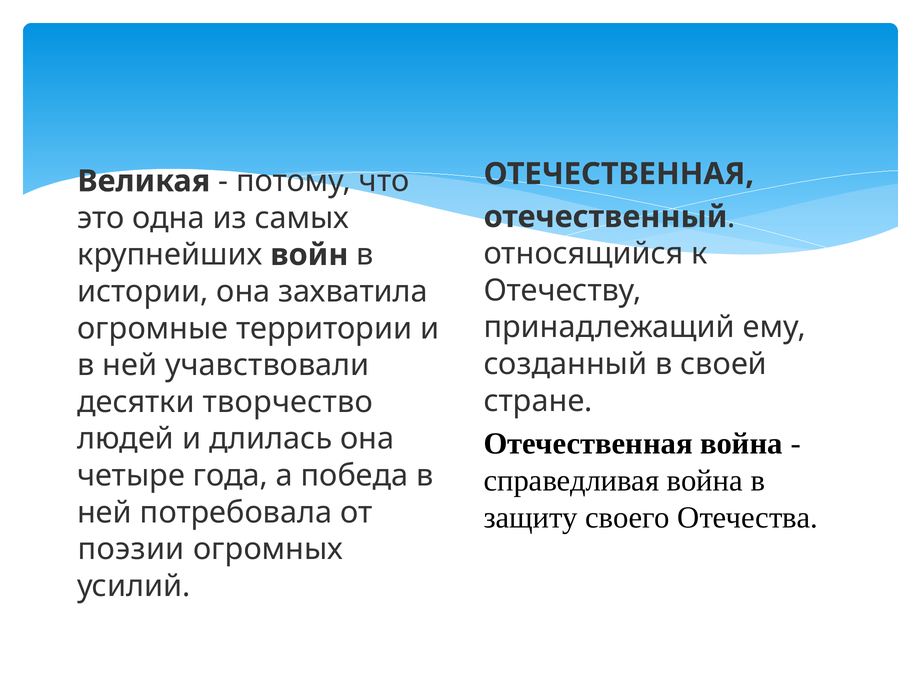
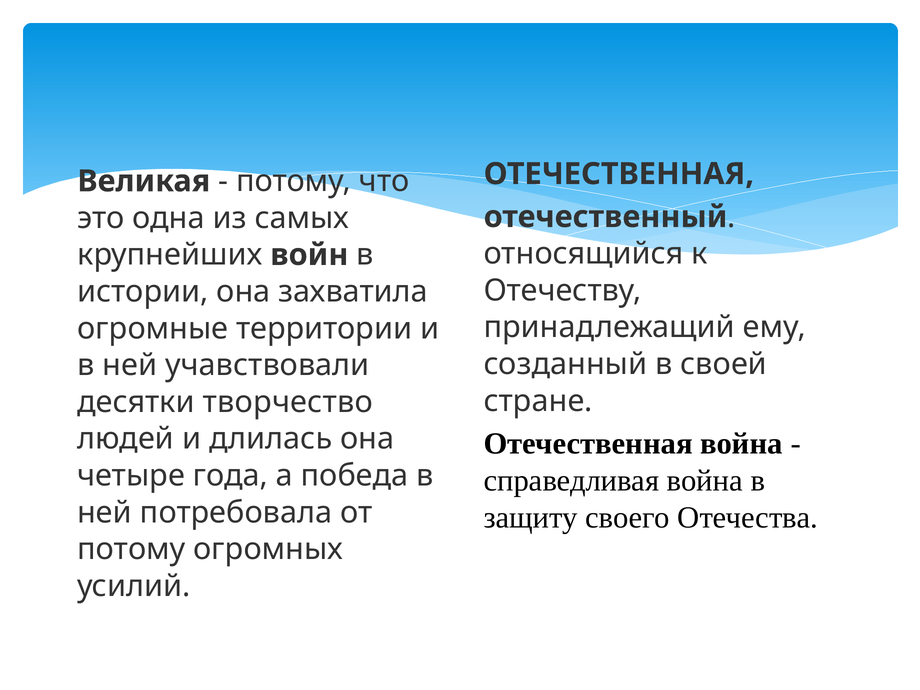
поэзии at (131, 549): поэзии -> потому
